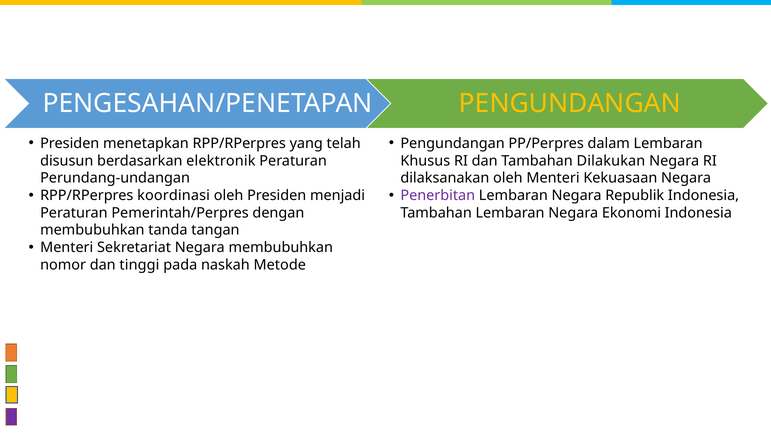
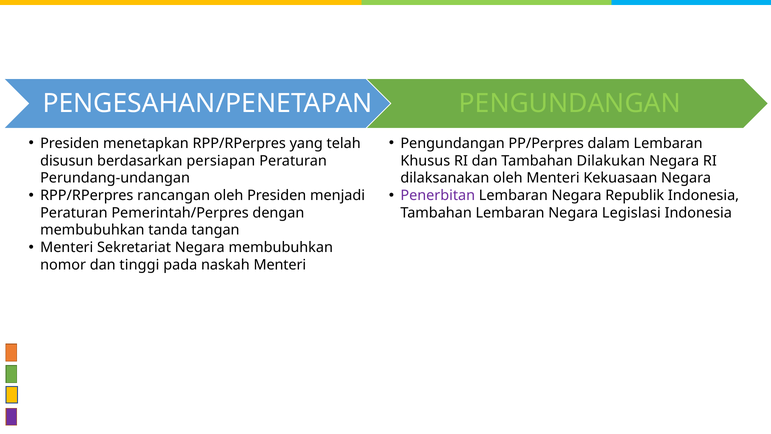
PENGUNDANGAN at (570, 103) colour: yellow -> light green
elektronik: elektronik -> persiapan
koordinasi: koordinasi -> rancangan
Ekonomi: Ekonomi -> Legislasi
naskah Metode: Metode -> Menteri
